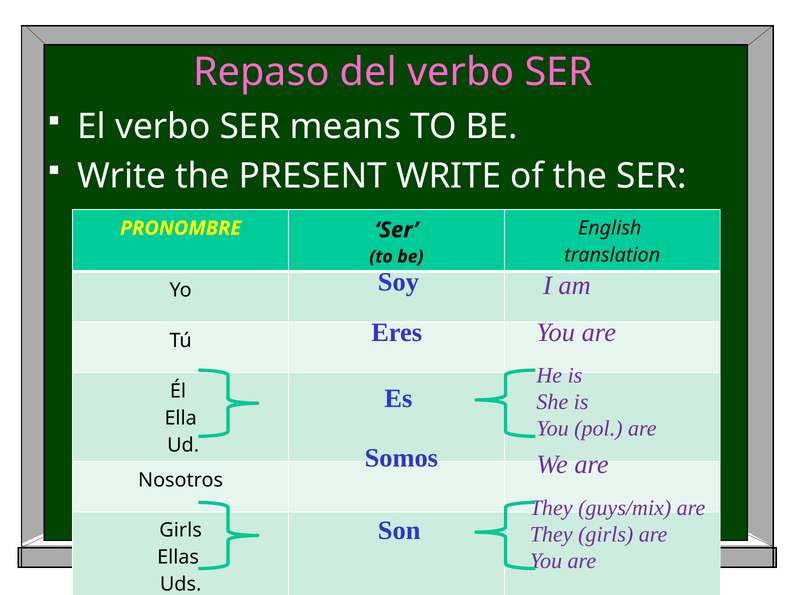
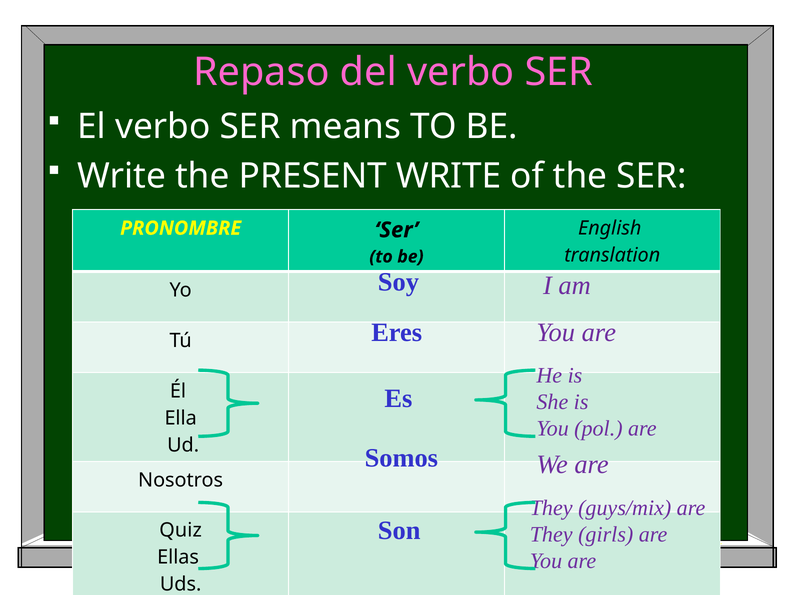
Girls at (181, 530): Girls -> Quiz
